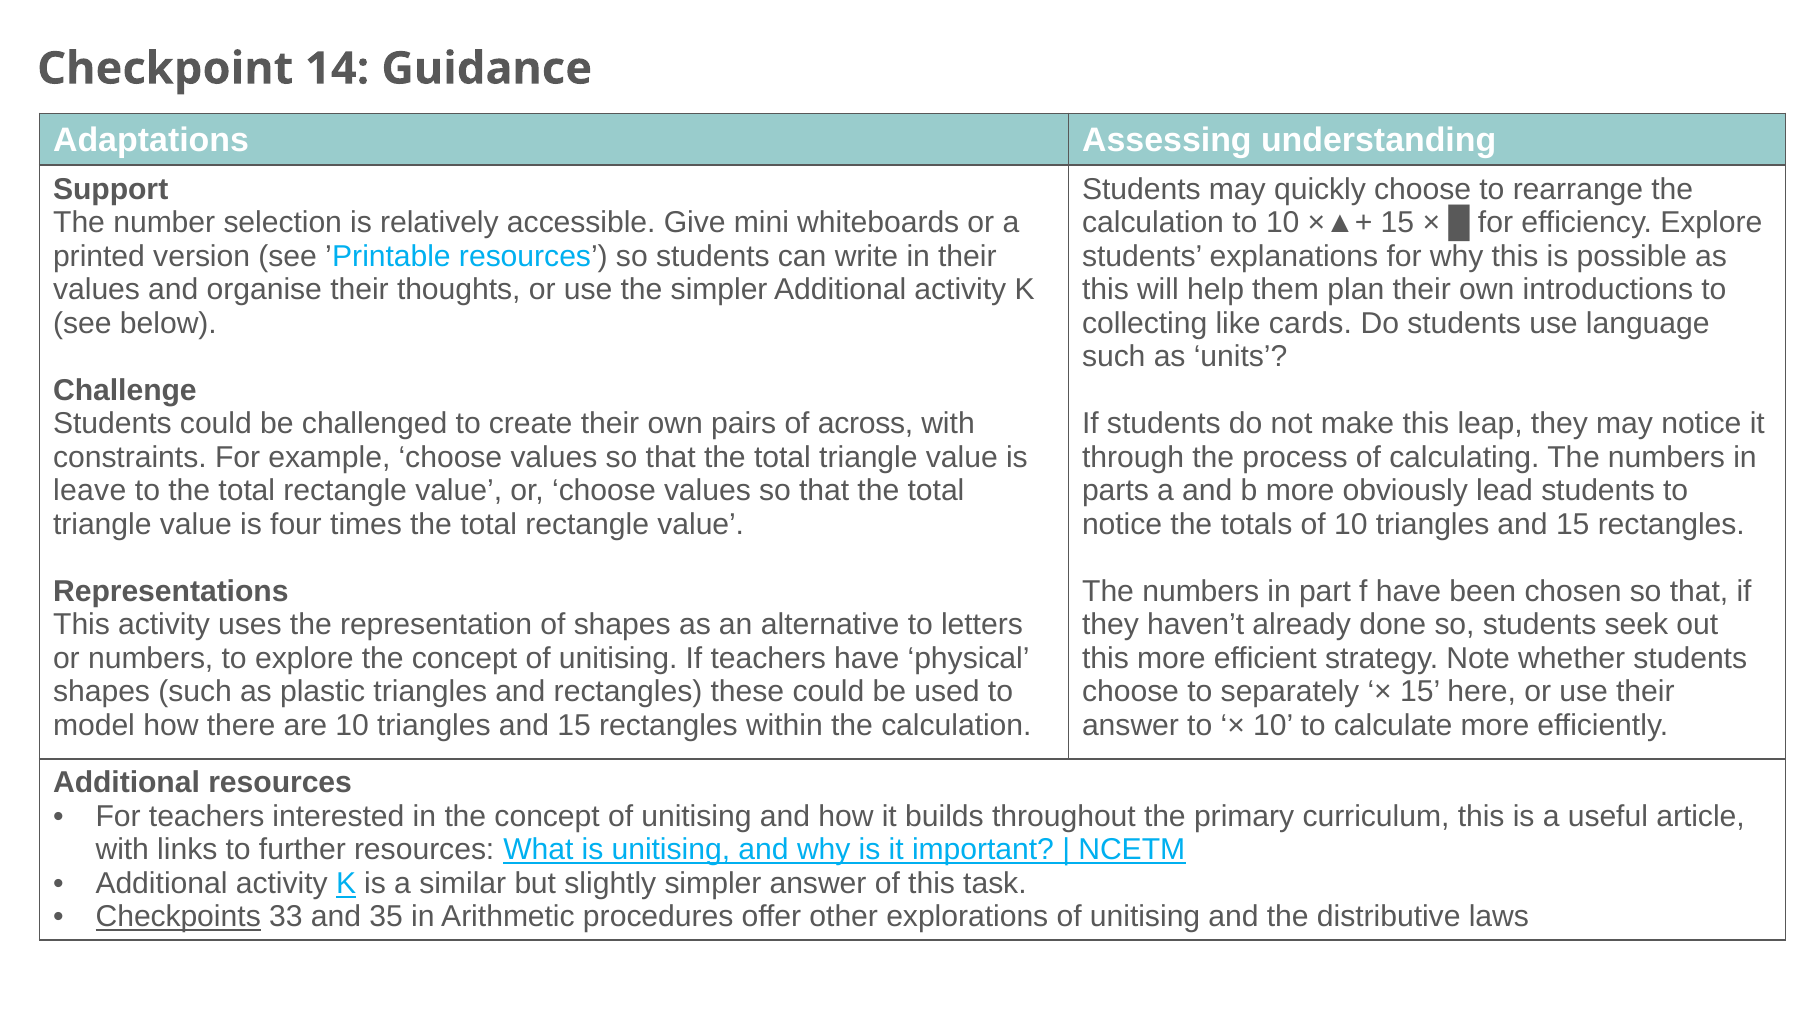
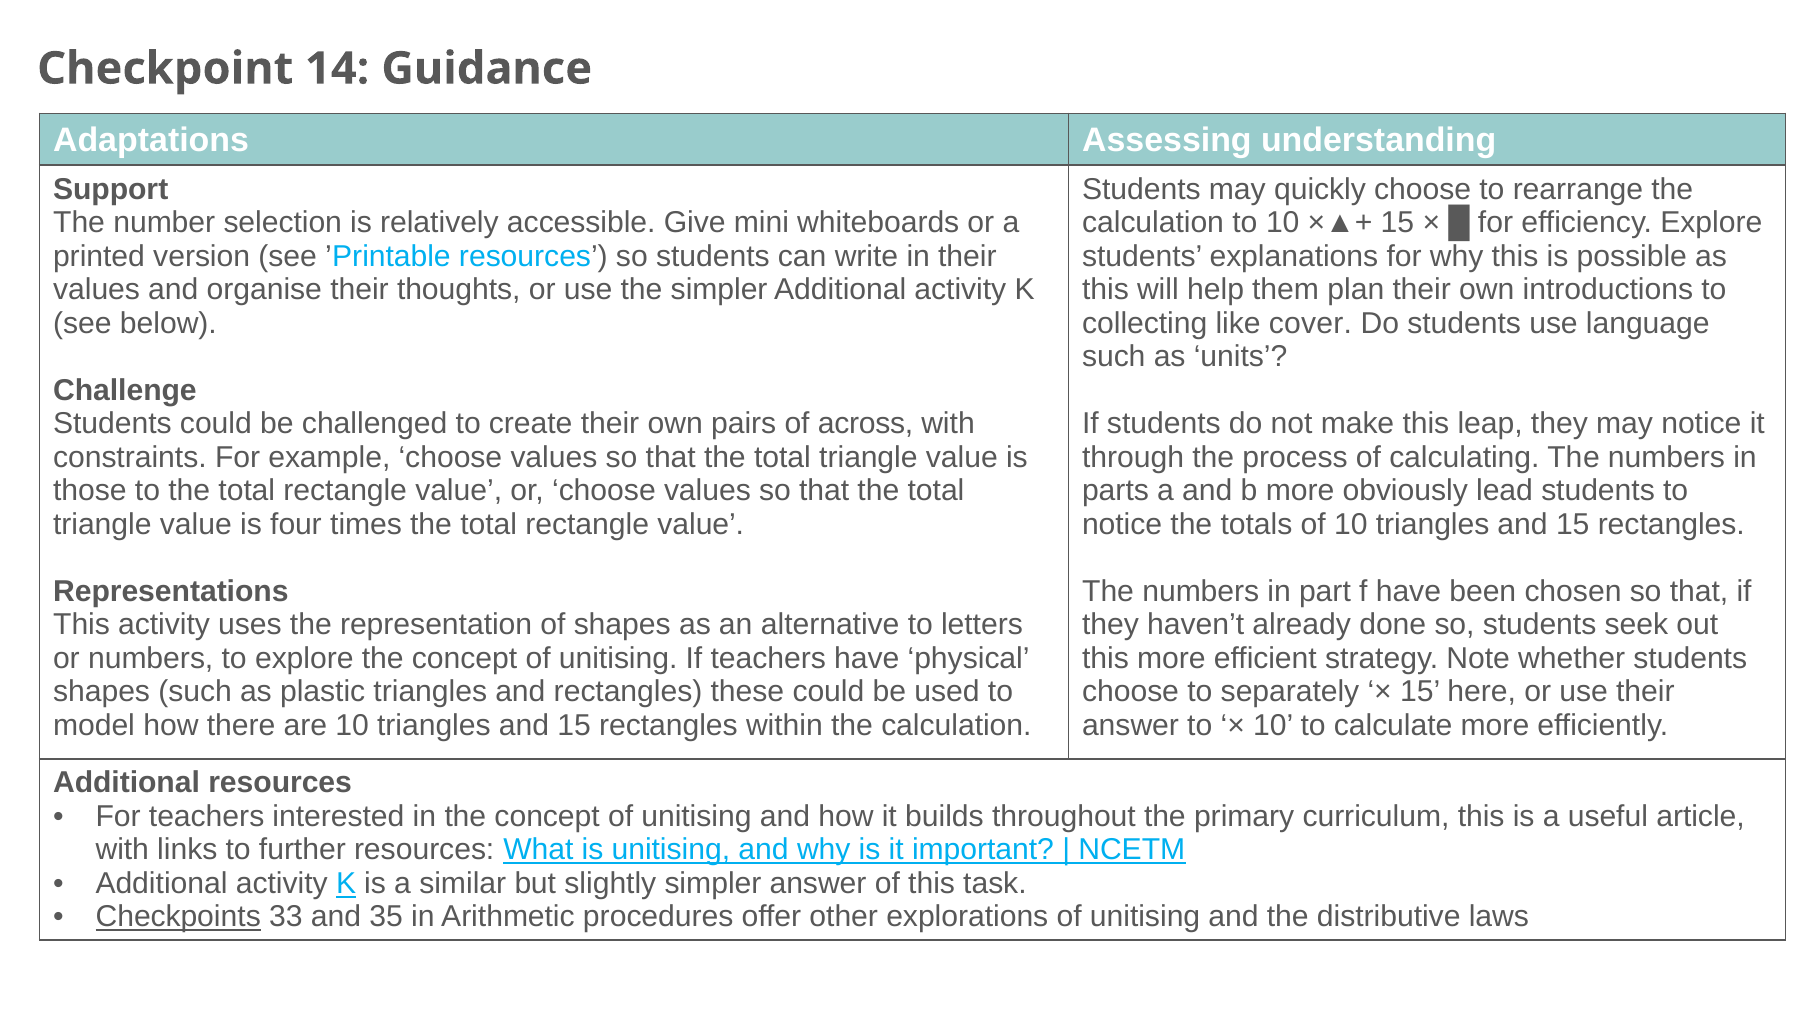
cards: cards -> cover
leave: leave -> those
